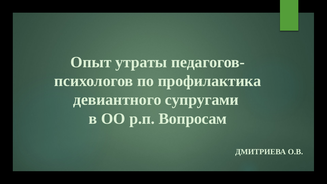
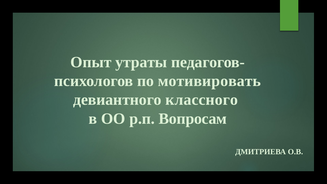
профилактика: профилактика -> мотивировать
супругами: супругами -> классного
